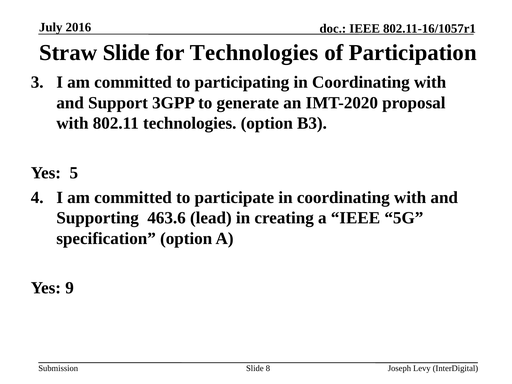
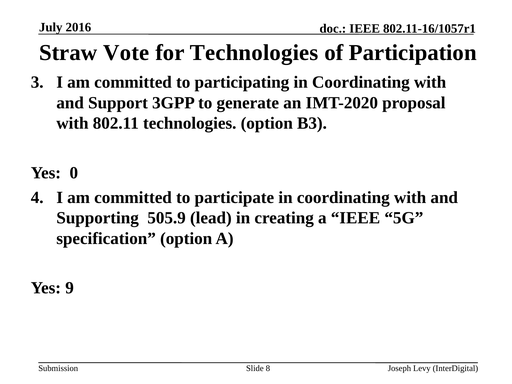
Straw Slide: Slide -> Vote
5: 5 -> 0
463.6: 463.6 -> 505.9
